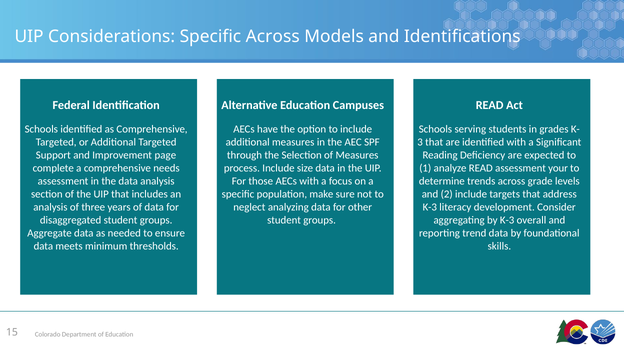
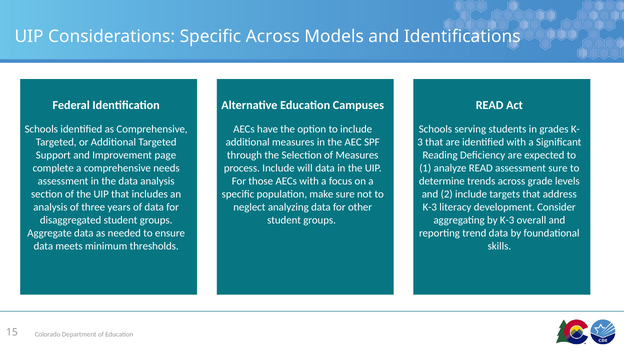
size: size -> will
assessment your: your -> sure
